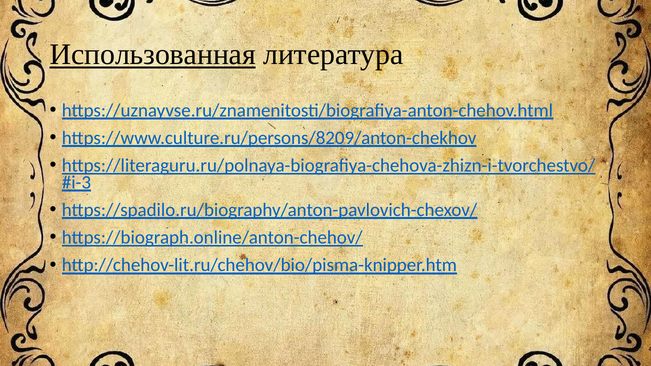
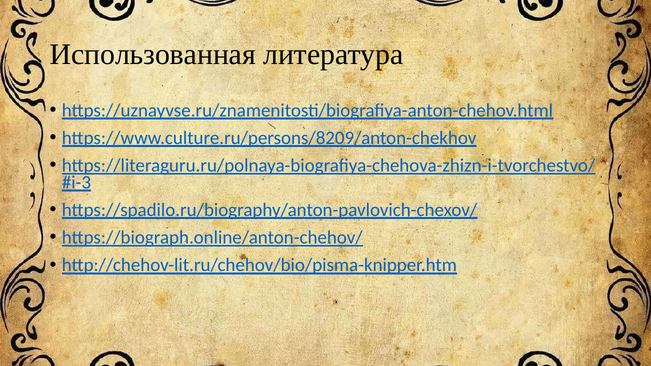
Использованная underline: present -> none
